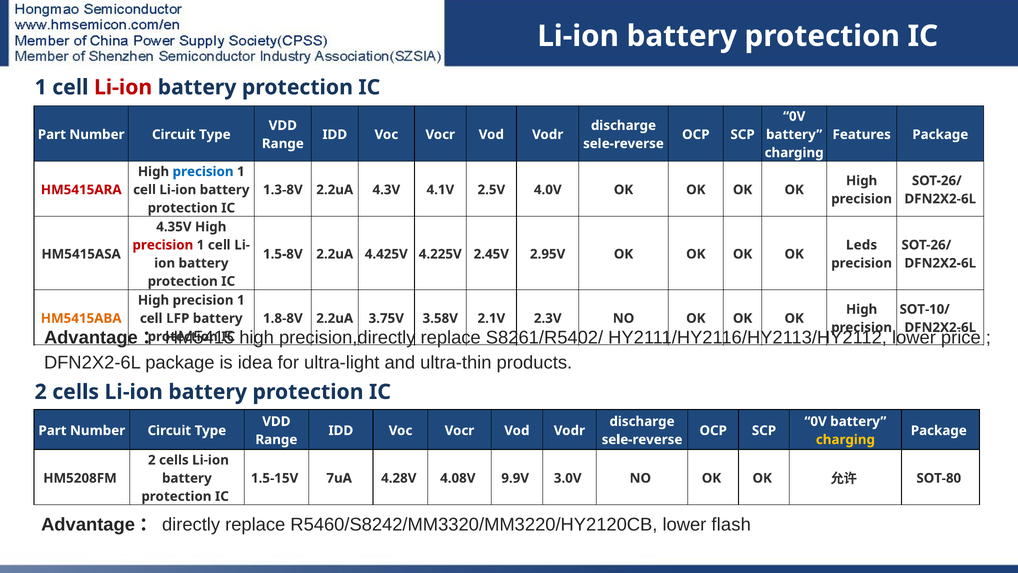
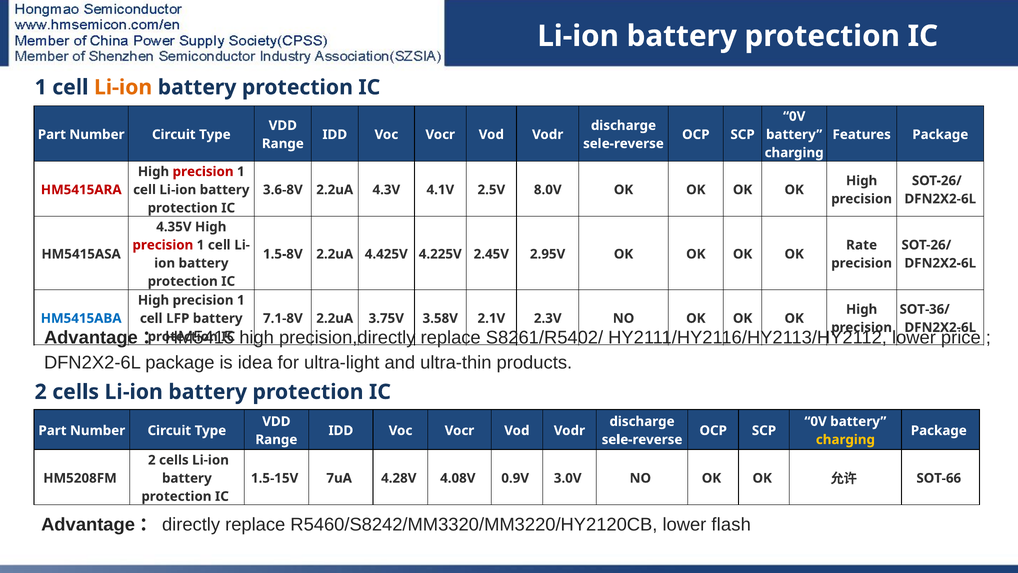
Li-ion at (123, 87) colour: red -> orange
precision at (203, 172) colour: blue -> red
1.3-8V: 1.3-8V -> 3.6-8V
4.0V: 4.0V -> 8.0V
Leds: Leds -> Rate
SOT-10/: SOT-10/ -> SOT-36/
HM5415ABA colour: orange -> blue
1.8-8V: 1.8-8V -> 7.1-8V
9.9V: 9.9V -> 0.9V
SOT-80: SOT-80 -> SOT-66
